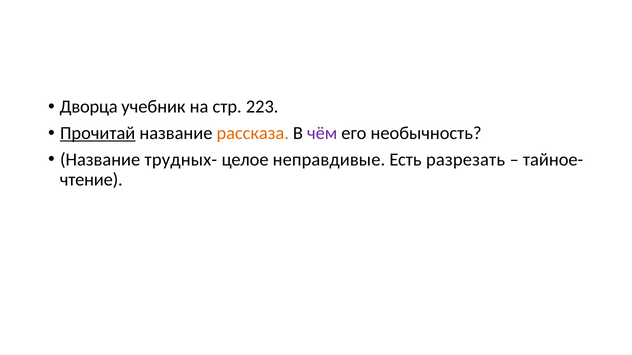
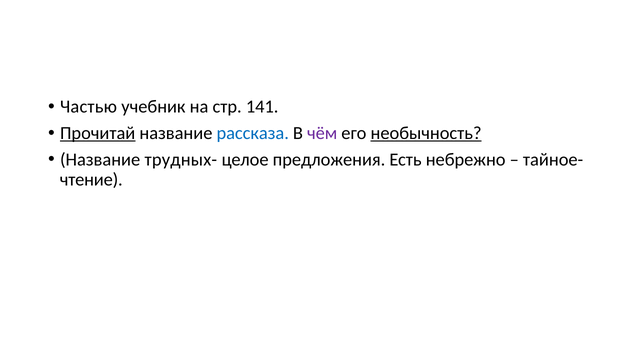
Дворца: Дворца -> Частью
223: 223 -> 141
рассказа colour: orange -> blue
необычность underline: none -> present
неправдивые: неправдивые -> предложения
разрезать: разрезать -> небрежно
